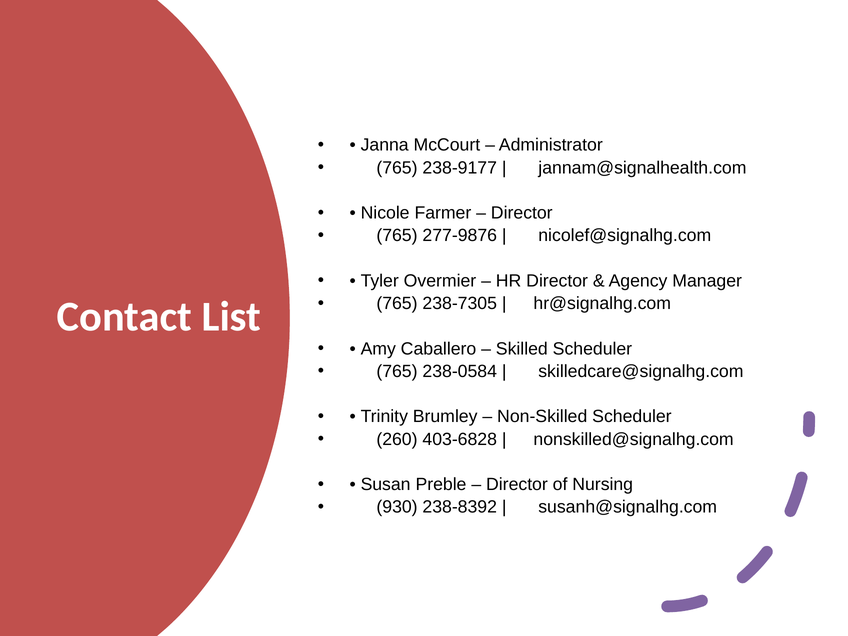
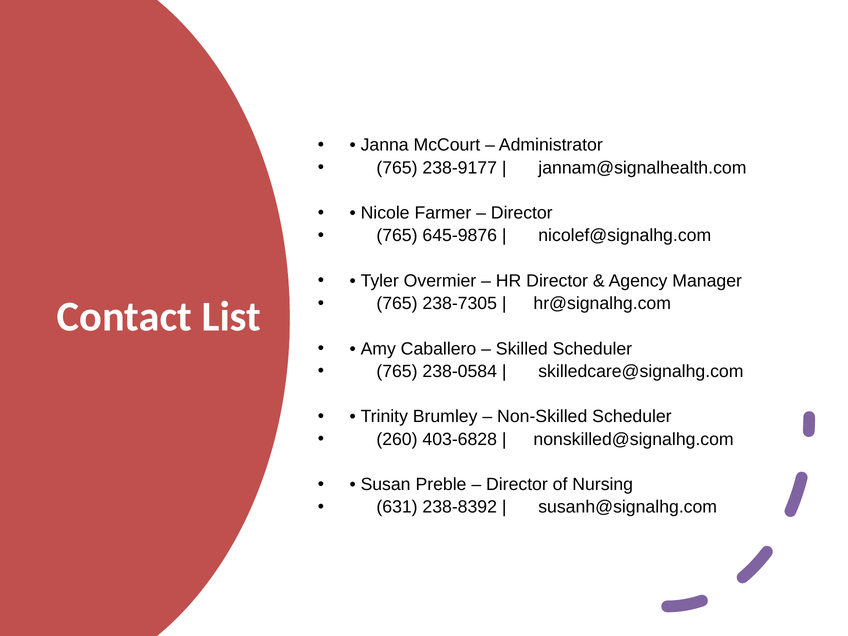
277-9876: 277-9876 -> 645-9876
930: 930 -> 631
